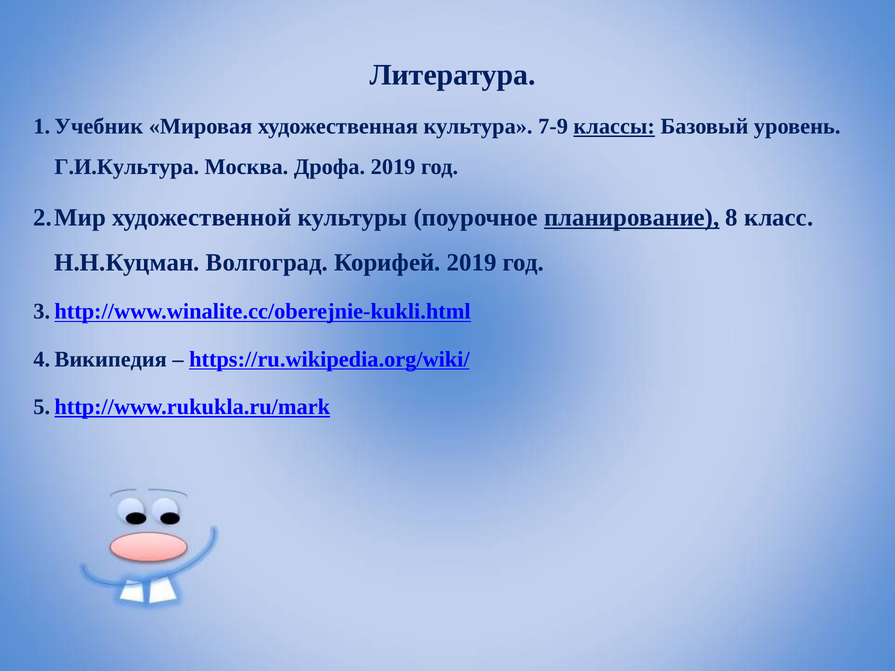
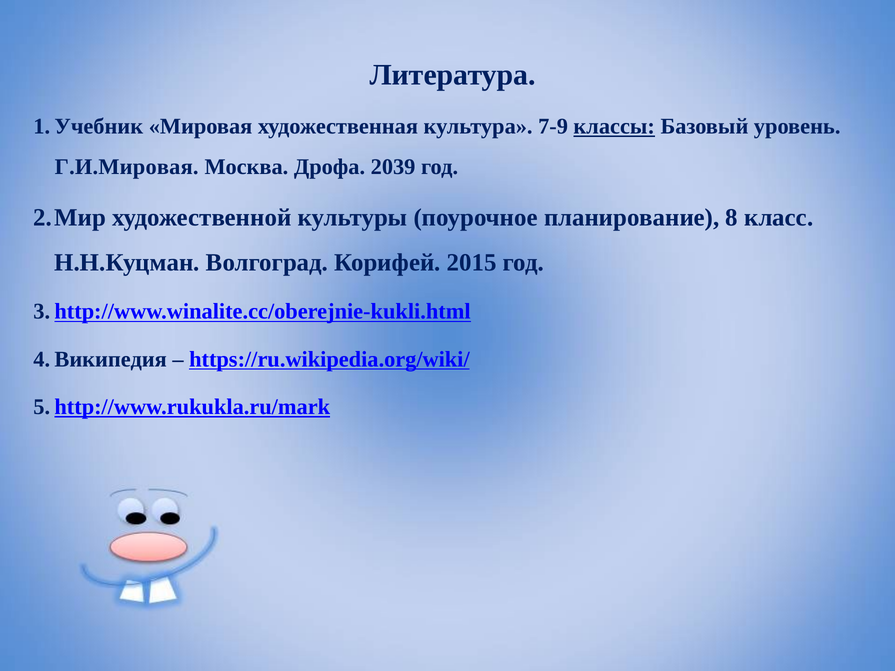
Г.И.Культура: Г.И.Культура -> Г.И.Мировая
Дрофа 2019: 2019 -> 2039
планирование underline: present -> none
Корифей 2019: 2019 -> 2015
